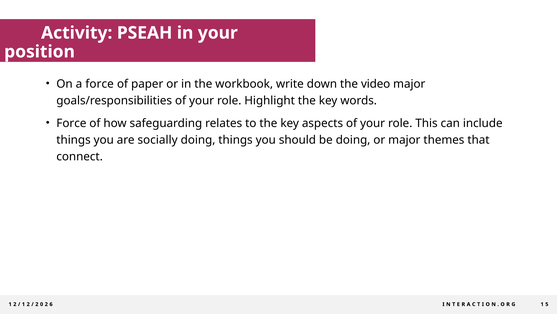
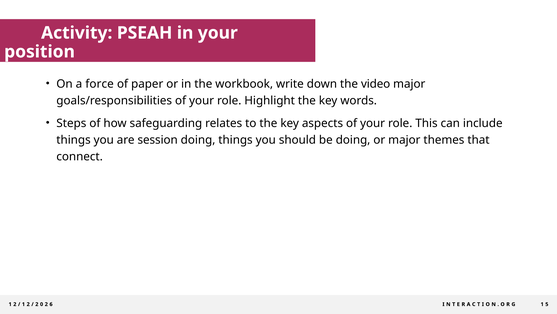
Force at (71, 123): Force -> Steps
socially: socially -> session
